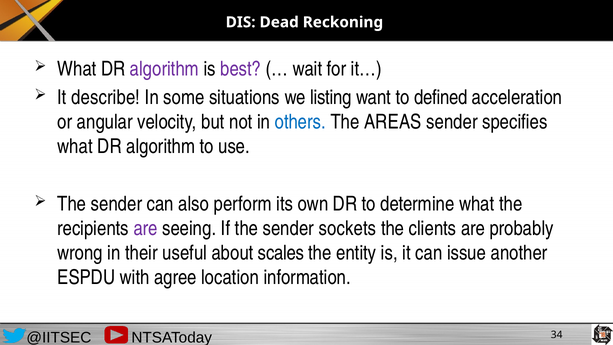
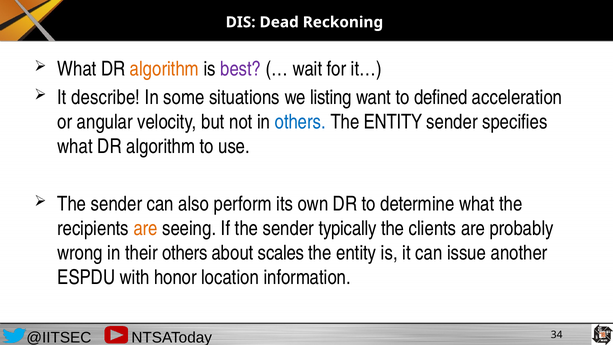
algorithm at (164, 69) colour: purple -> orange
AREAS at (393, 122): AREAS -> ENTITY
are at (146, 228) colour: purple -> orange
sockets: sockets -> typically
their useful: useful -> others
agree: agree -> honor
